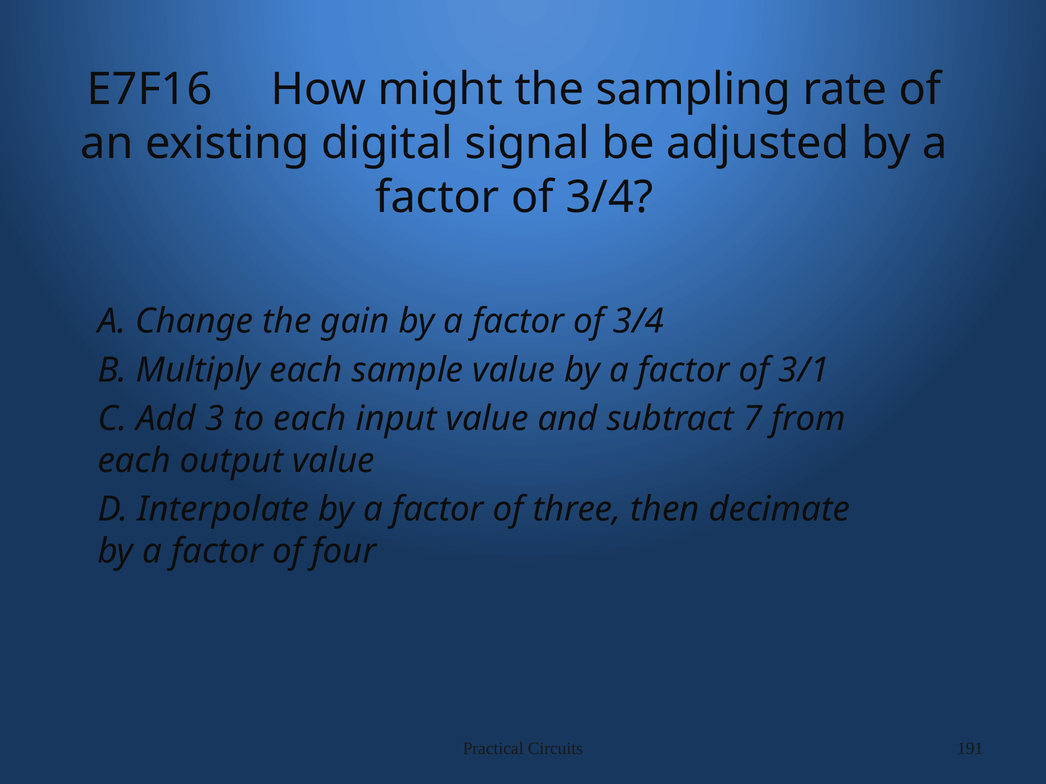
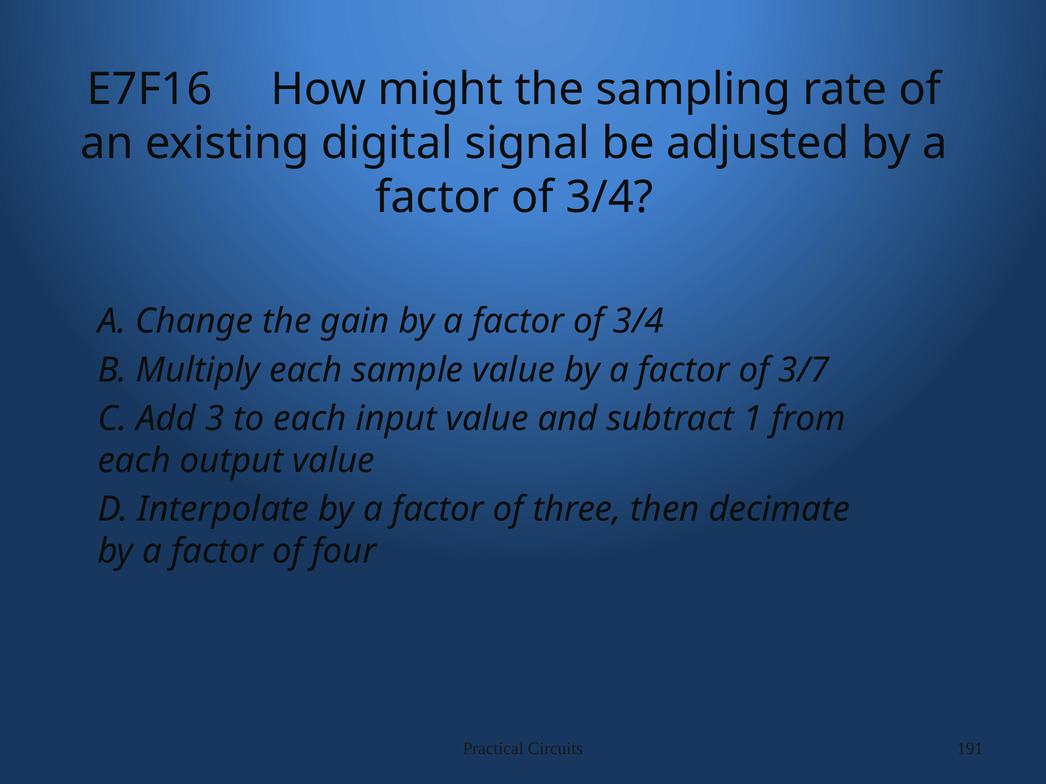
3/1: 3/1 -> 3/7
7: 7 -> 1
